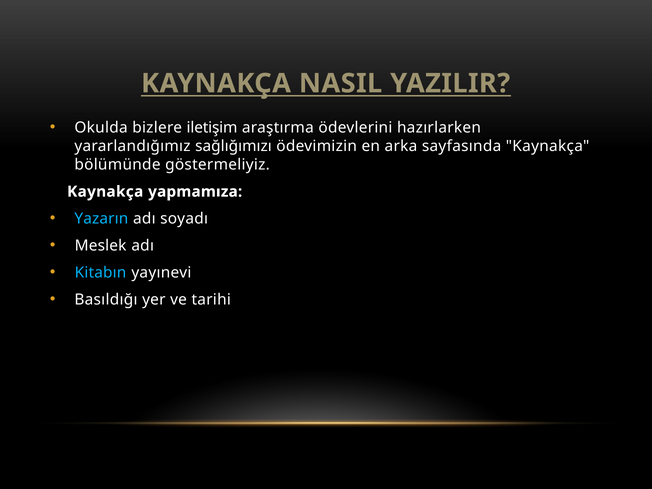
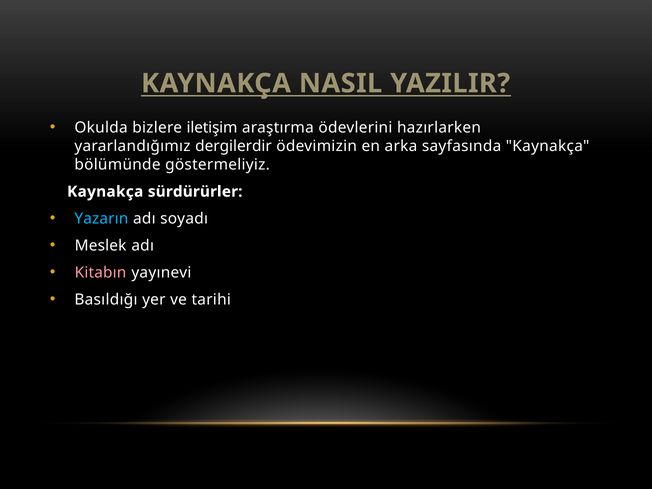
sağlığımızı: sağlığımızı -> dergilerdir
yapmamıza: yapmamıza -> sürdürürler
Kitabın colour: light blue -> pink
